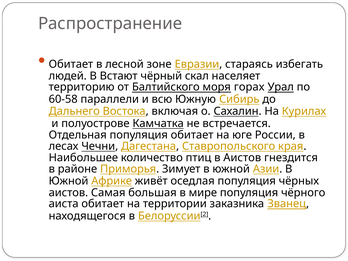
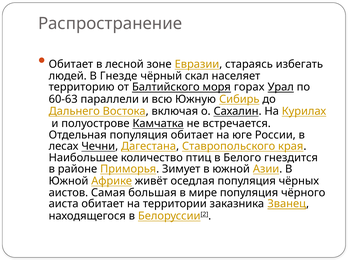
Встают: Встают -> Гнезде
60-58: 60-58 -> 60-63
в Аистов: Аистов -> Белого
